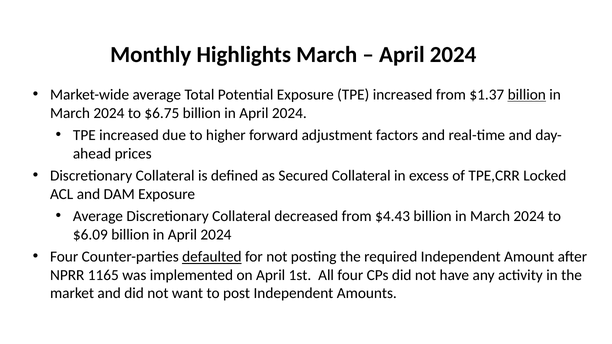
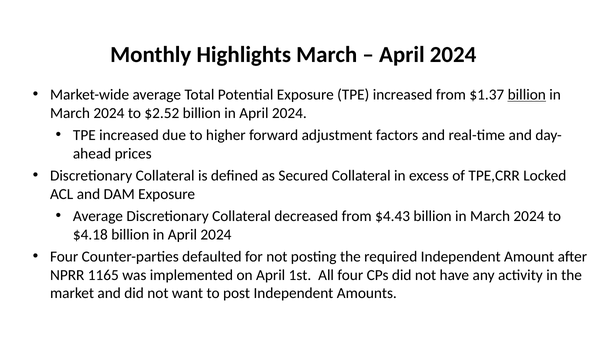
$6.75: $6.75 -> $2.52
$6.09: $6.09 -> $4.18
defaulted underline: present -> none
